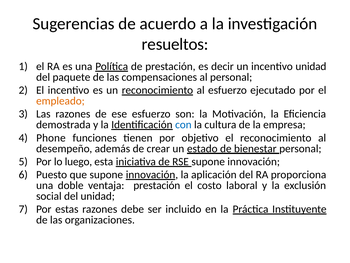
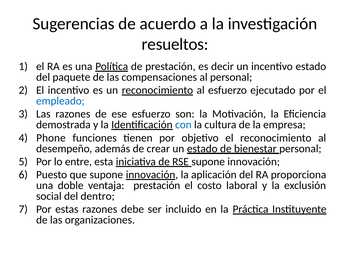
incentivo unidad: unidad -> estado
empleado colour: orange -> blue
luego: luego -> entre
del unidad: unidad -> dentro
